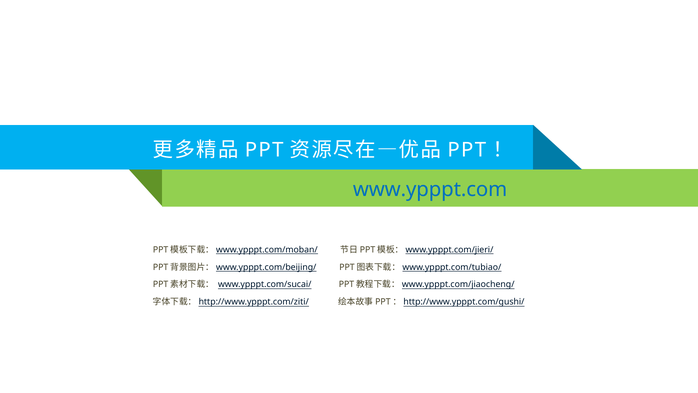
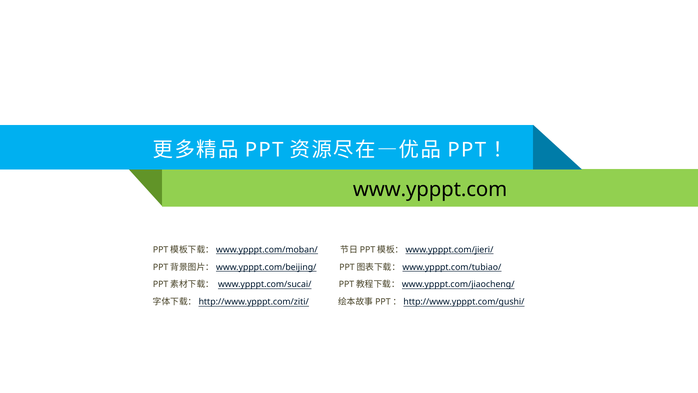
www.ypppt.com colour: blue -> black
